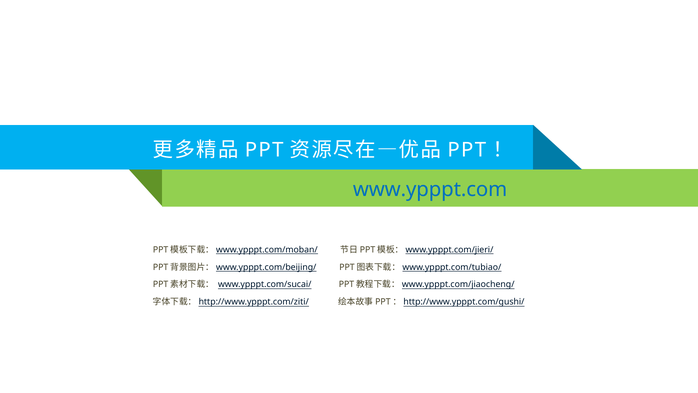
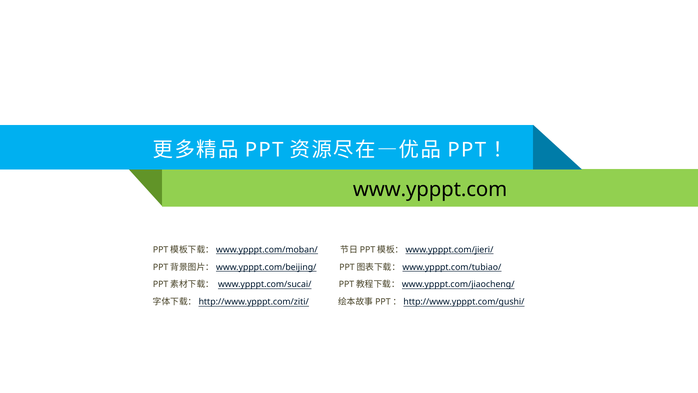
www.ypppt.com colour: blue -> black
